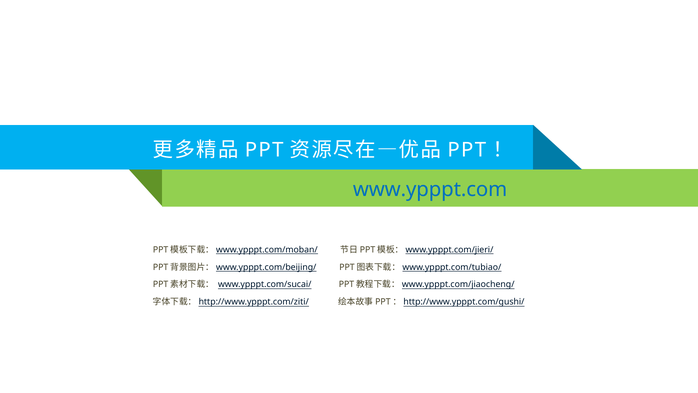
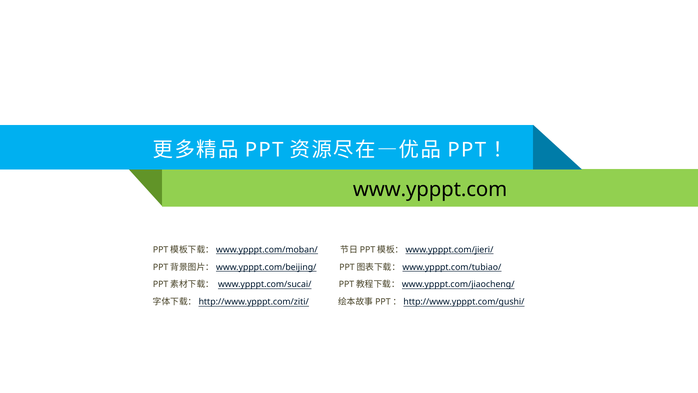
www.ypppt.com colour: blue -> black
